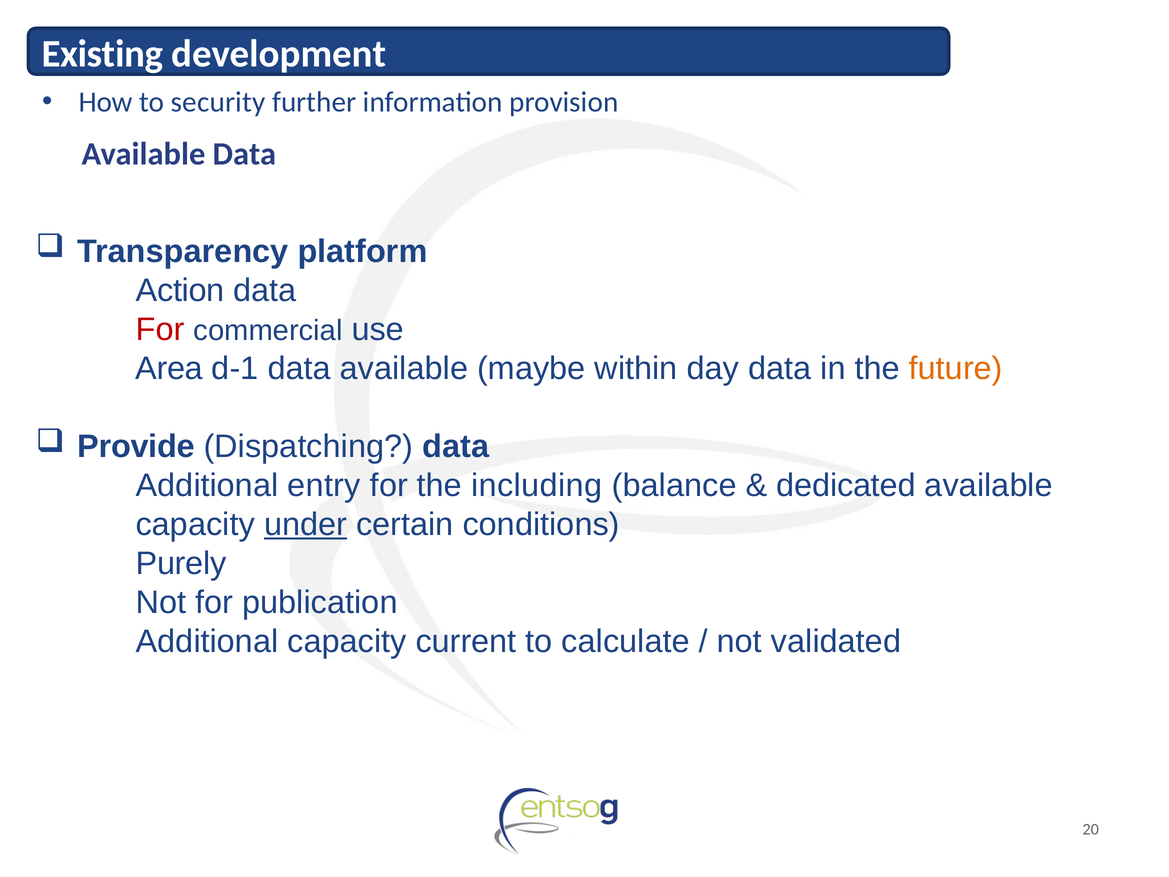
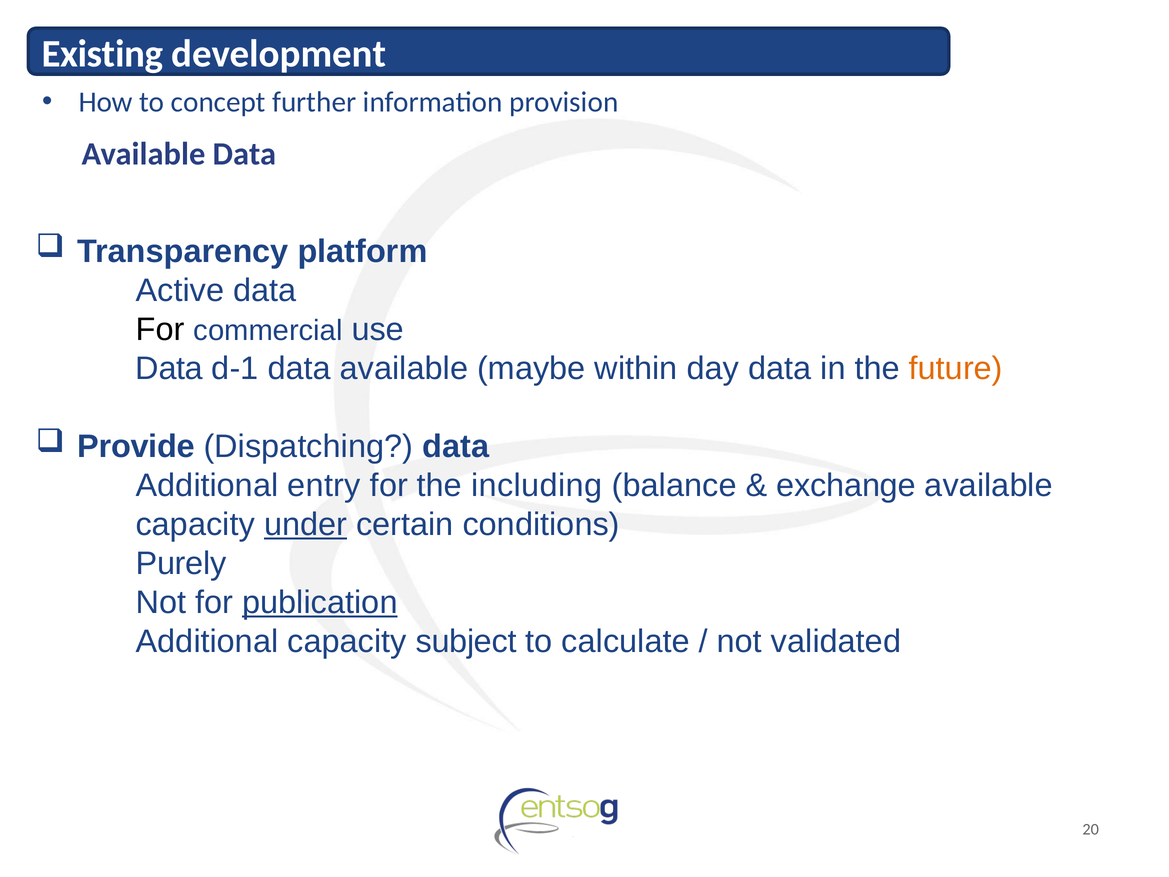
security: security -> concept
Action: Action -> Active
For at (160, 330) colour: red -> black
Area at (169, 369): Area -> Data
dedicated: dedicated -> exchange
publication underline: none -> present
current: current -> subject
